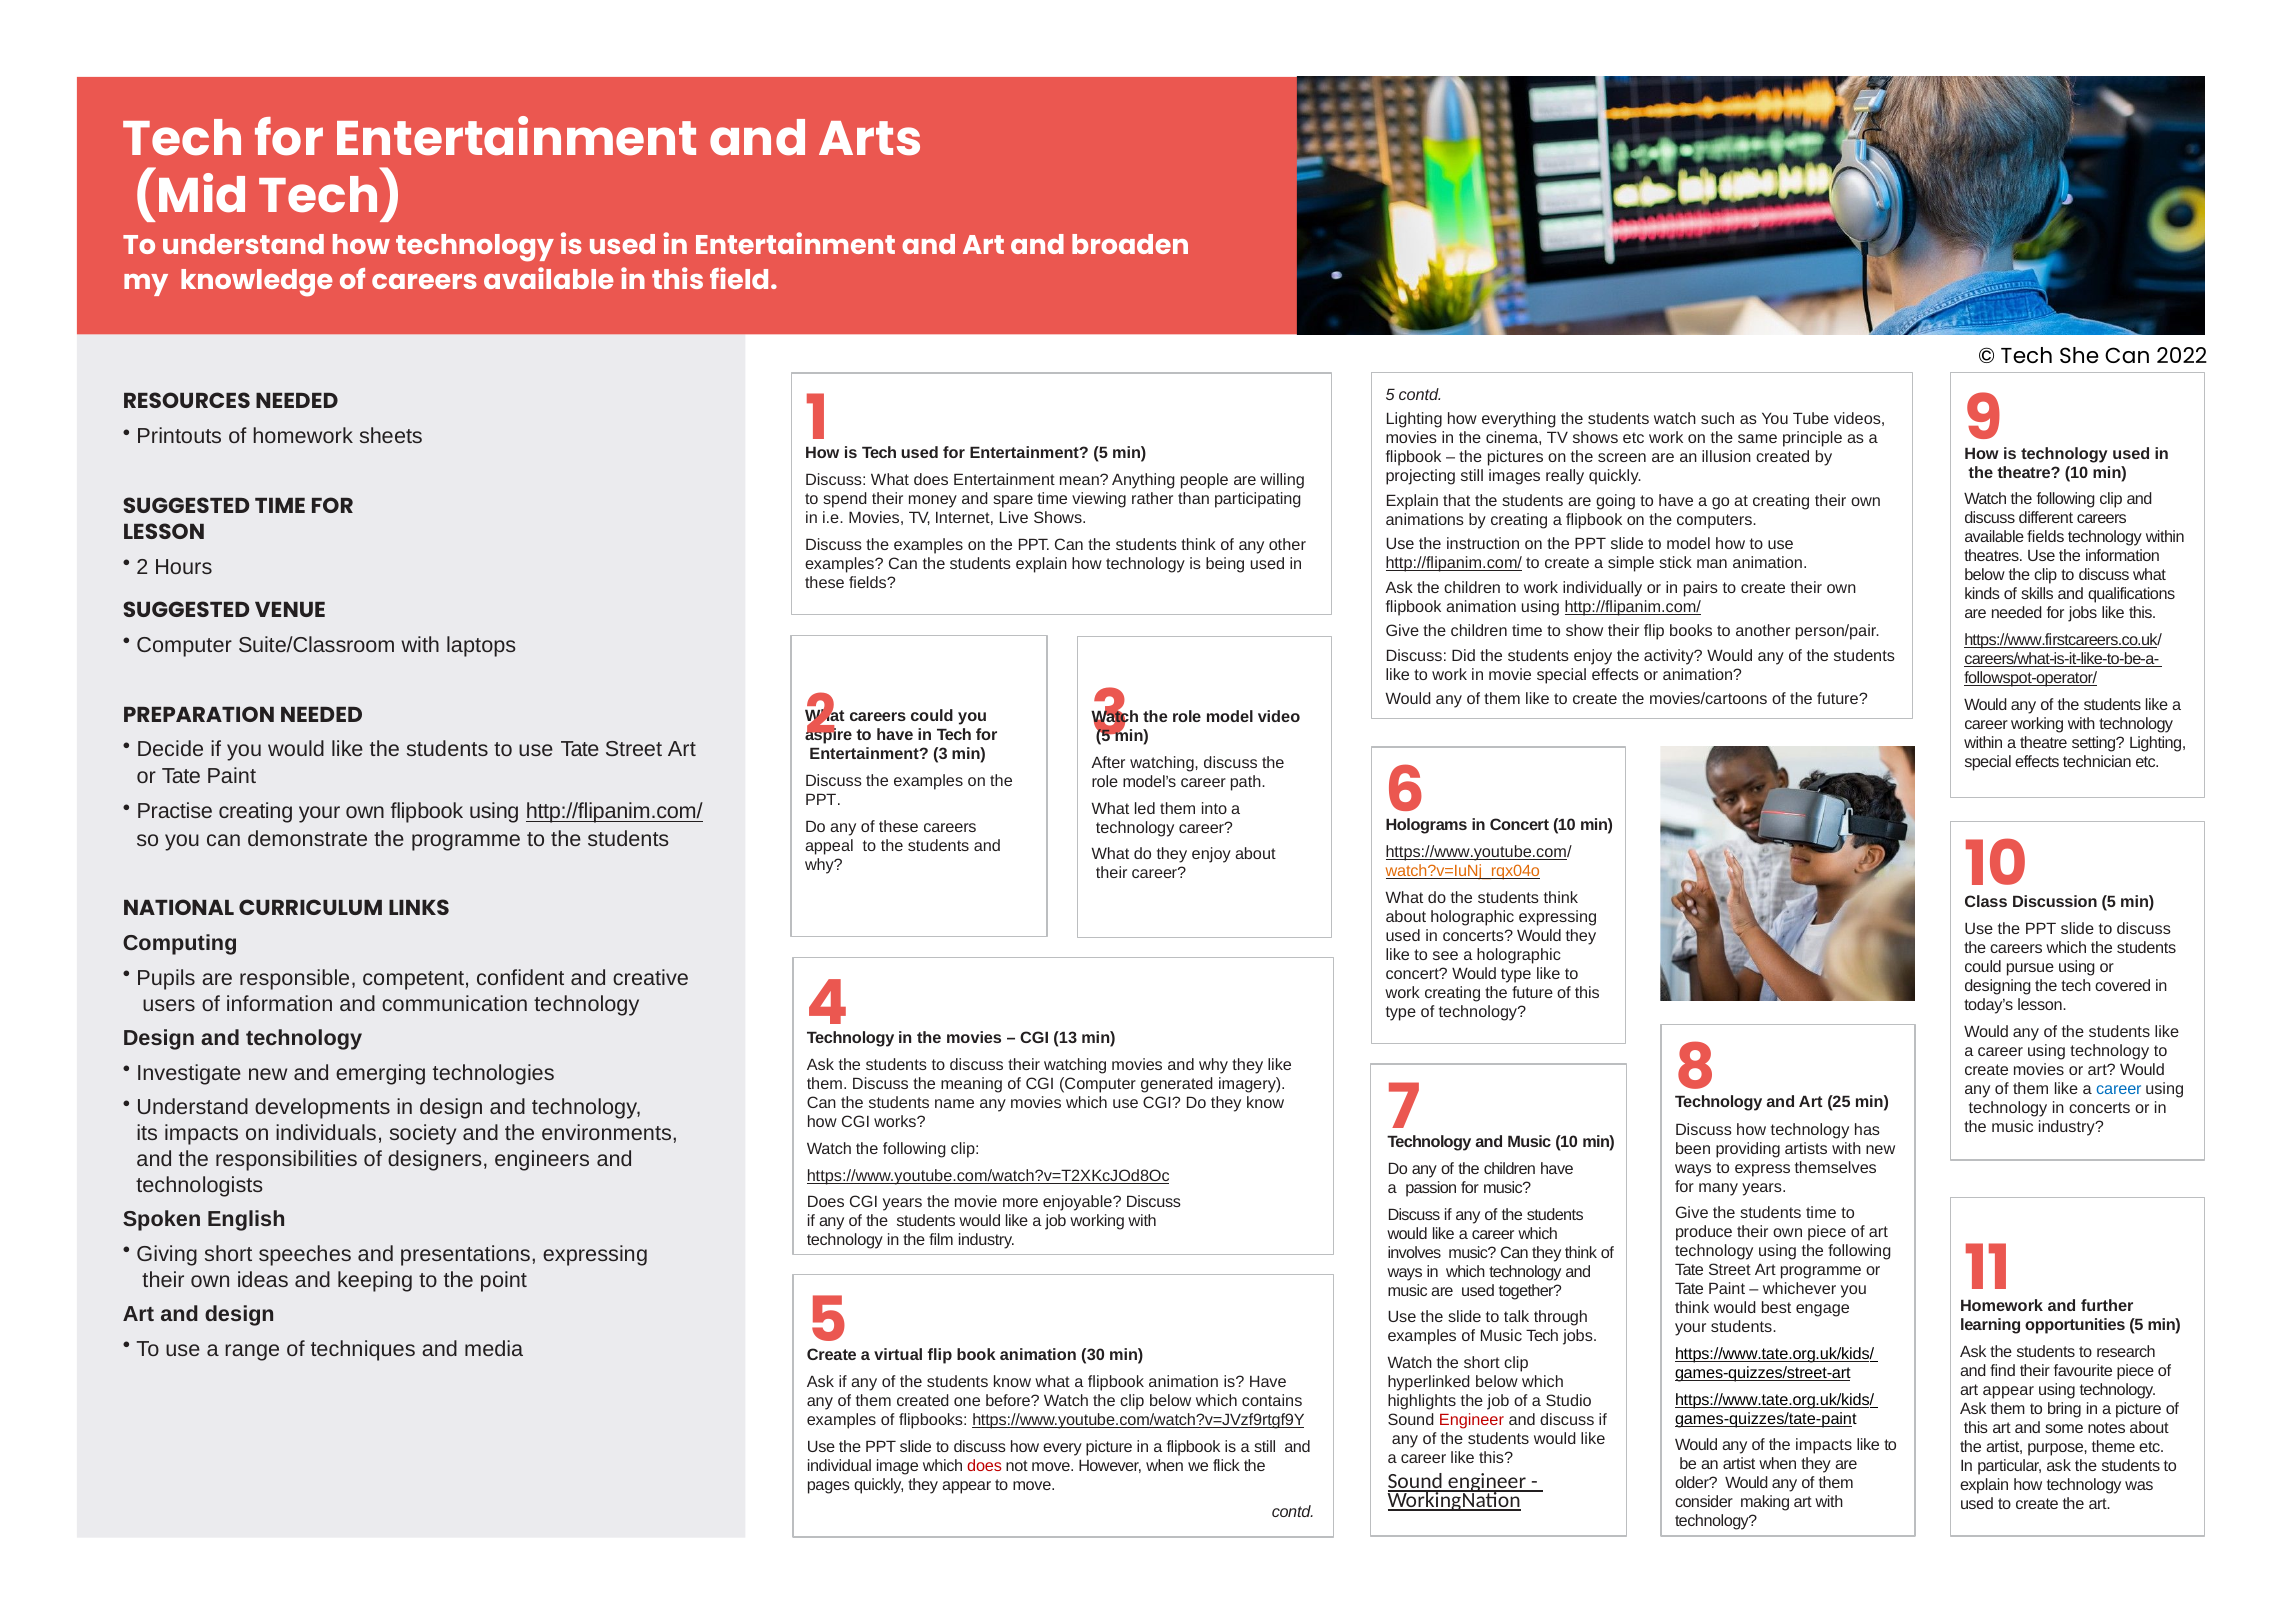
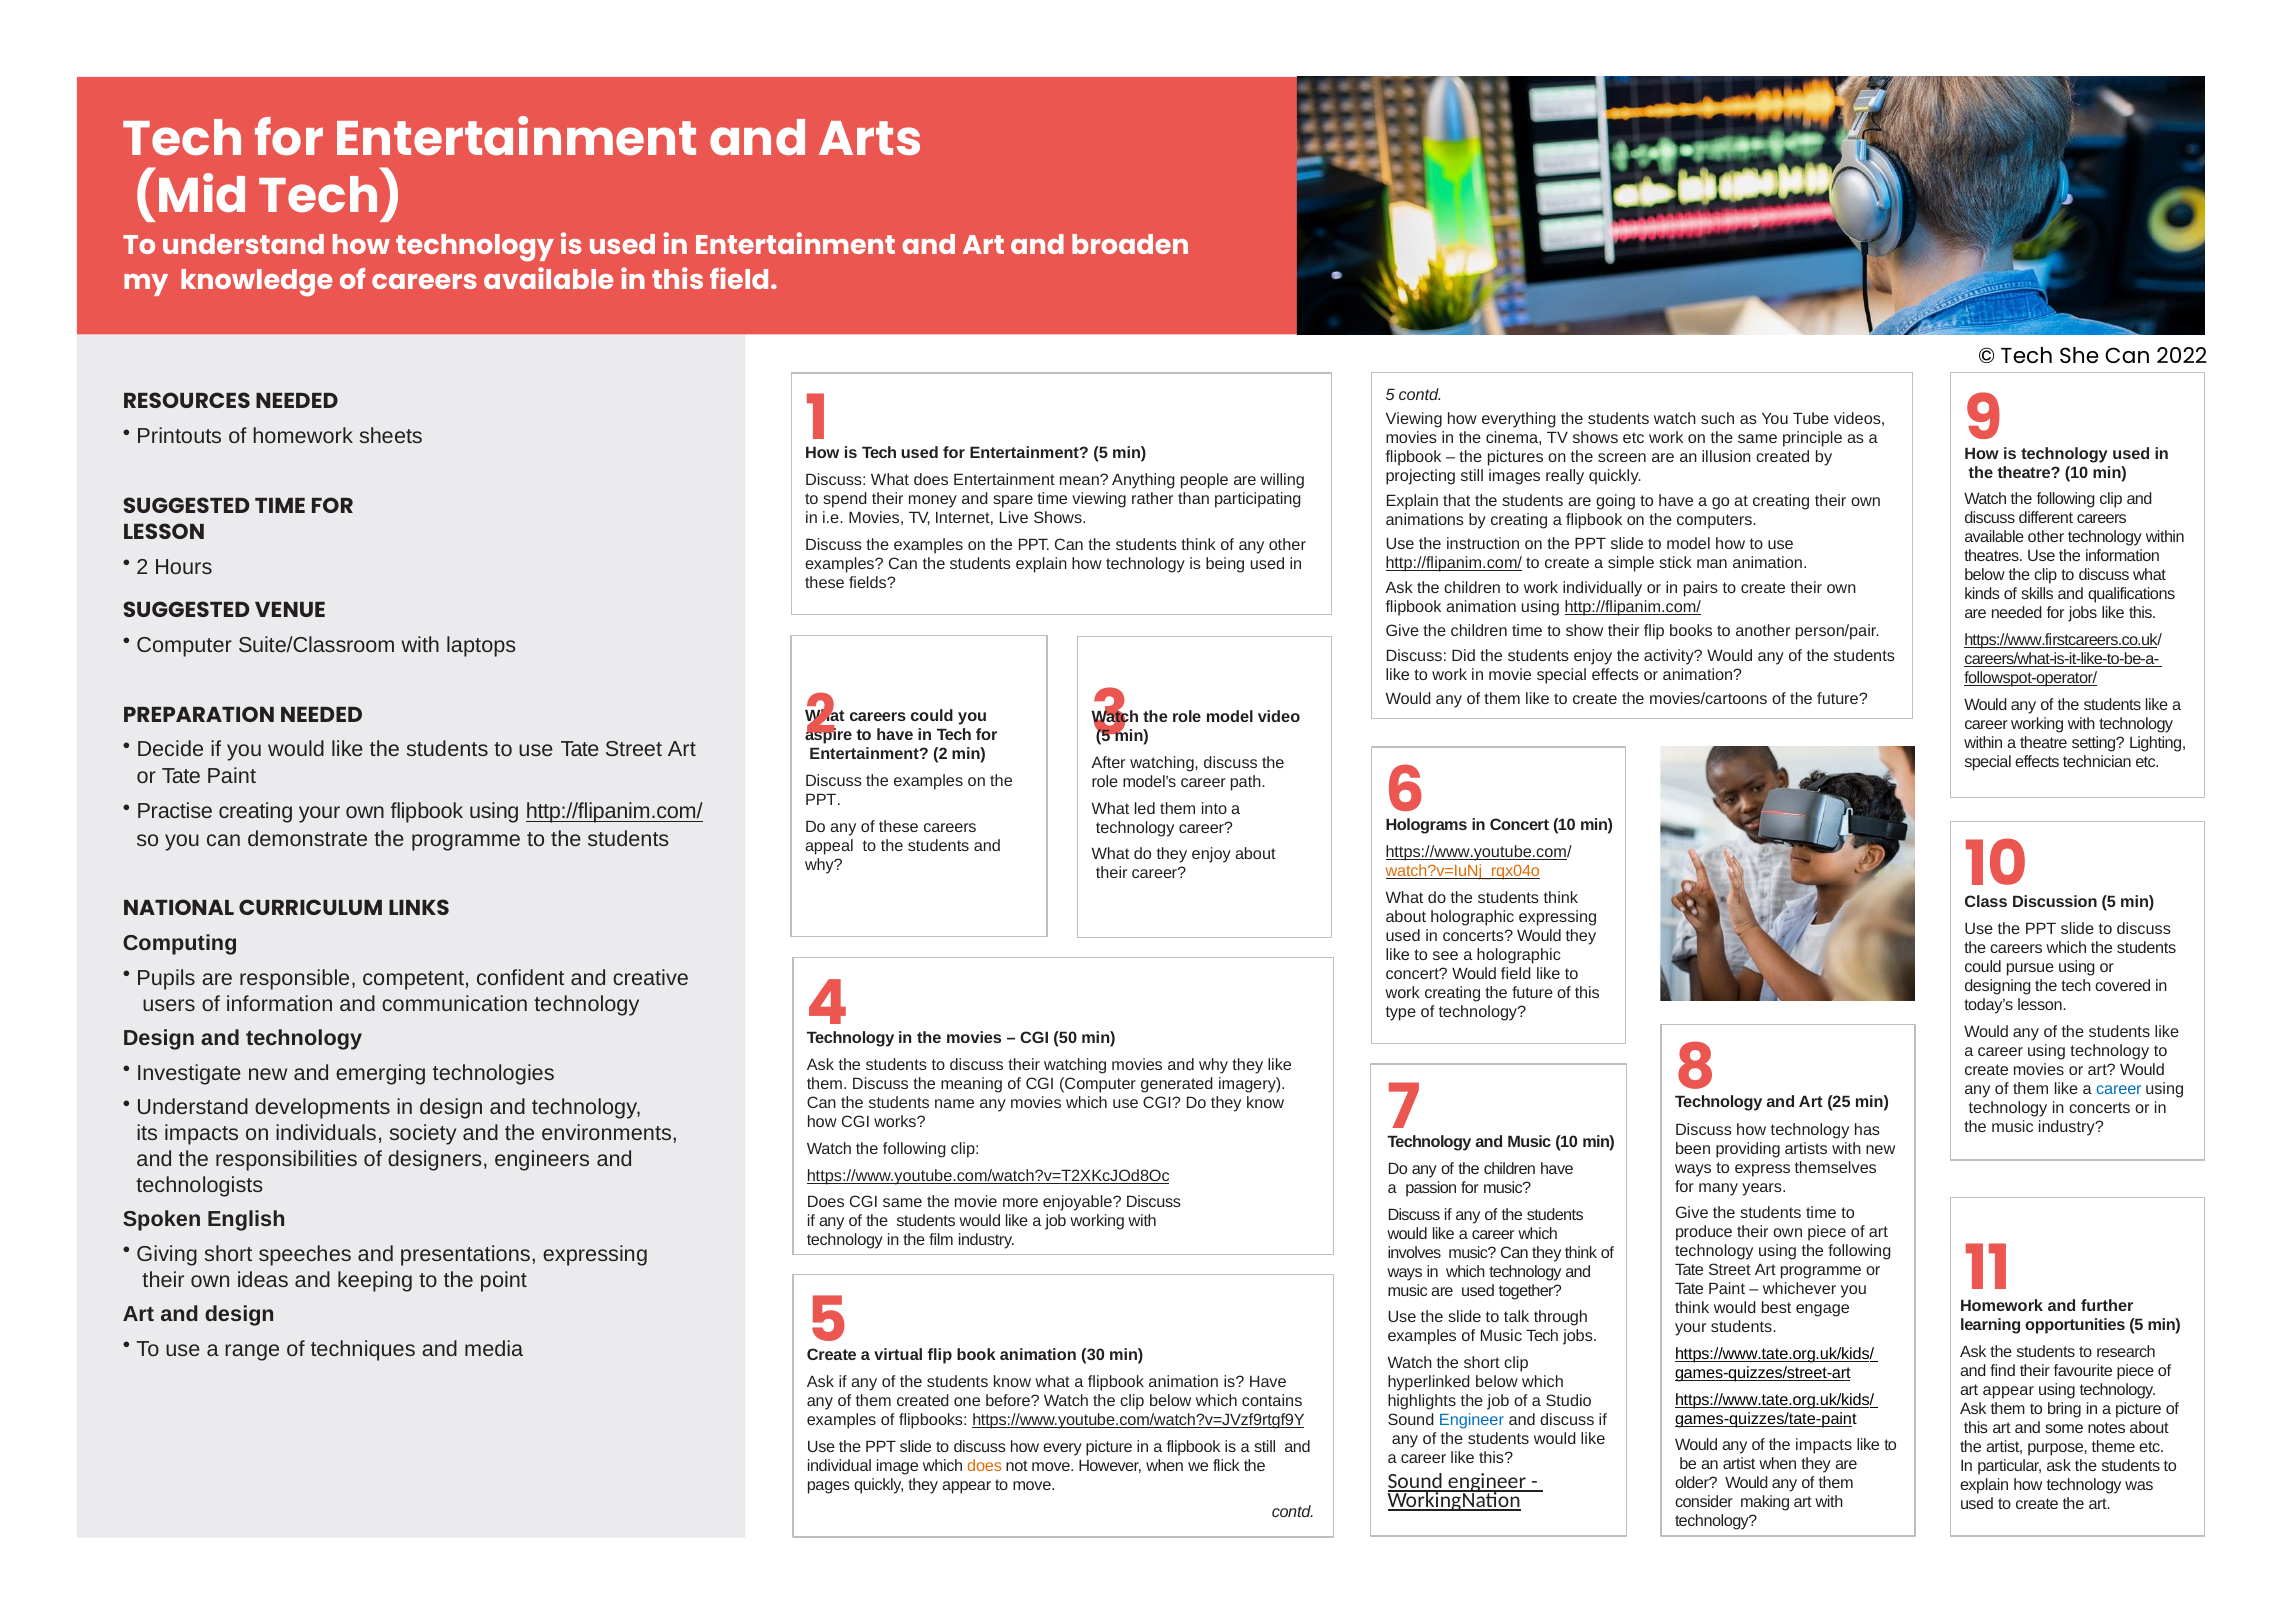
Lighting at (1414, 419): Lighting -> Viewing
available fields: fields -> other
Entertainment 3: 3 -> 2
Would type: type -> field
13: 13 -> 50
CGI years: years -> same
Engineer at (1471, 1420) colour: red -> blue
does at (985, 1466) colour: red -> orange
